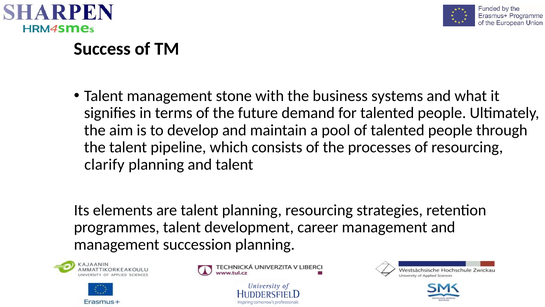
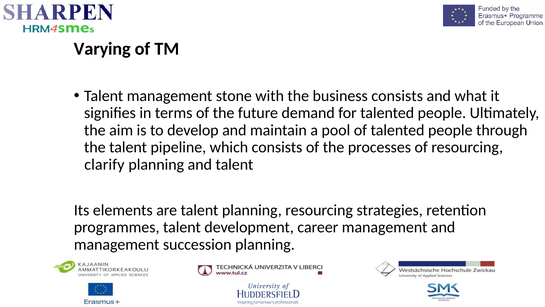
Success: Success -> Varying
business systems: systems -> consists
